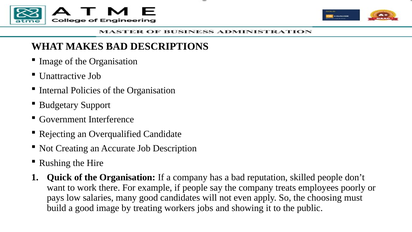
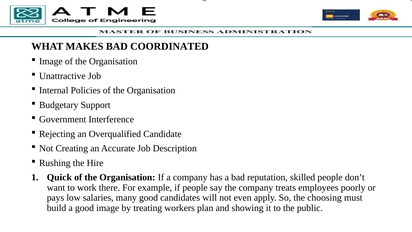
DESCRIPTIONS: DESCRIPTIONS -> COORDINATED
jobs: jobs -> plan
